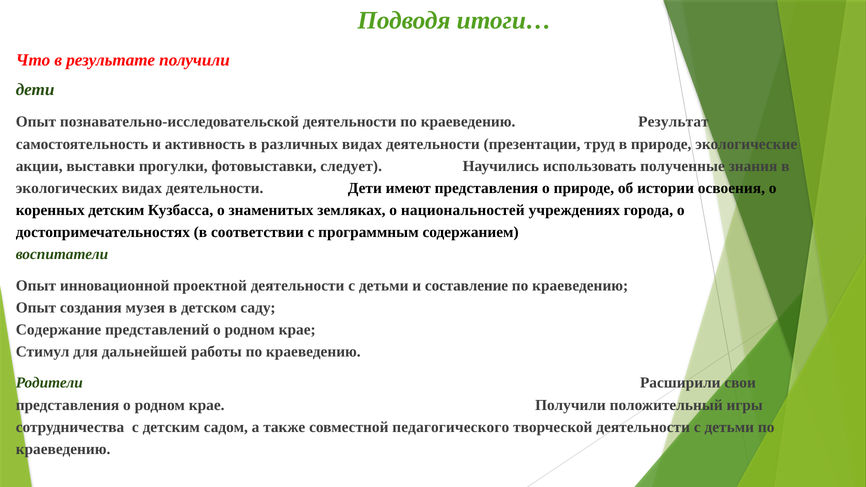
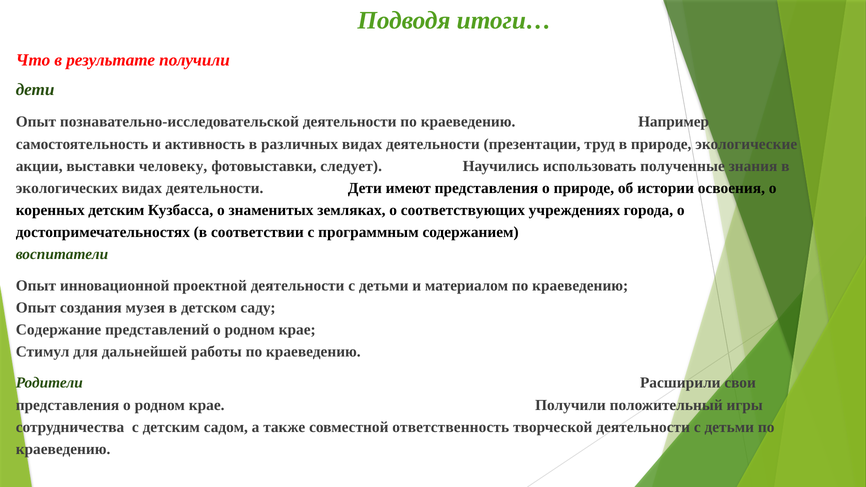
Результат: Результат -> Например
прогулки: прогулки -> человеку
национальностей: национальностей -> соответствующих
составление: составление -> материалом
педагогического: педагогического -> ответственность
